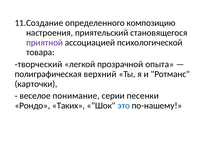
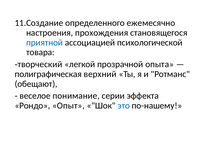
композицию: композицию -> ежемесячно
приятельский: приятельский -> прохождения
приятной colour: purple -> blue
карточки: карточки -> обещают
песенки: песенки -> эффекта
Таких: Таких -> Опыт
